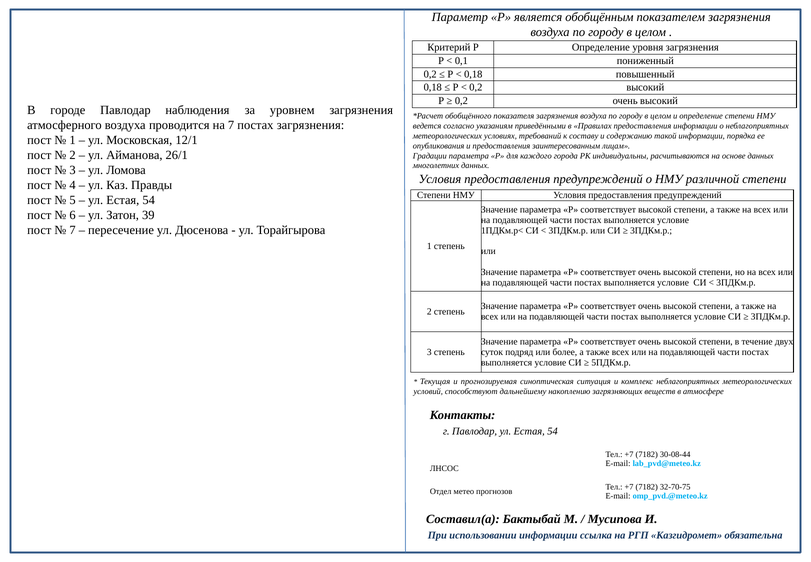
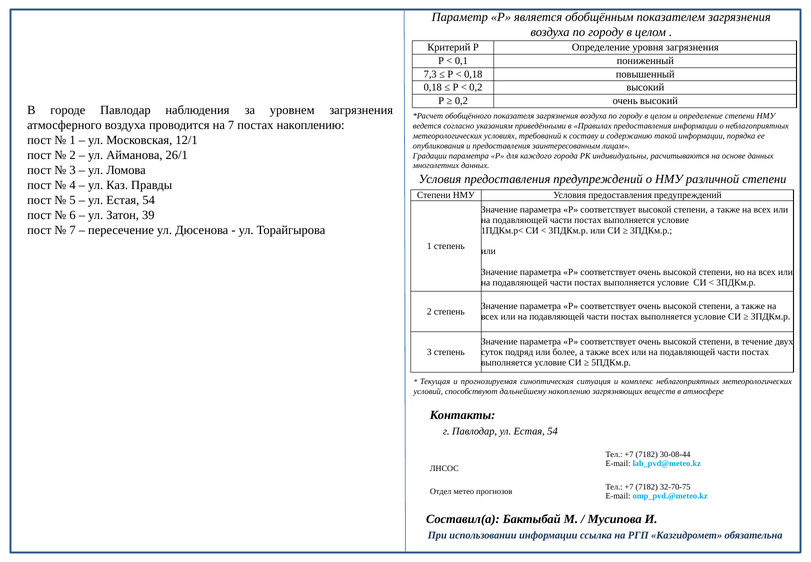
0,2 at (430, 74): 0,2 -> 7,3
постах загрязнения: загрязнения -> накоплению
